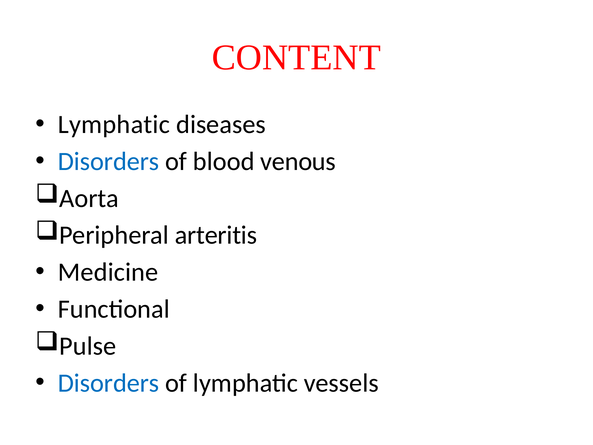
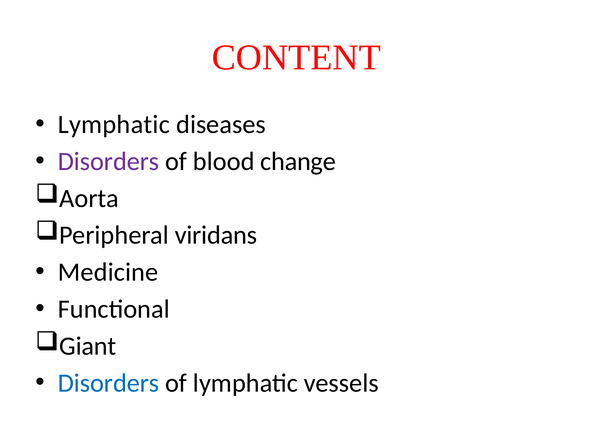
Disorders at (109, 161) colour: blue -> purple
venous: venous -> change
arteritis: arteritis -> viridans
Pulse: Pulse -> Giant
